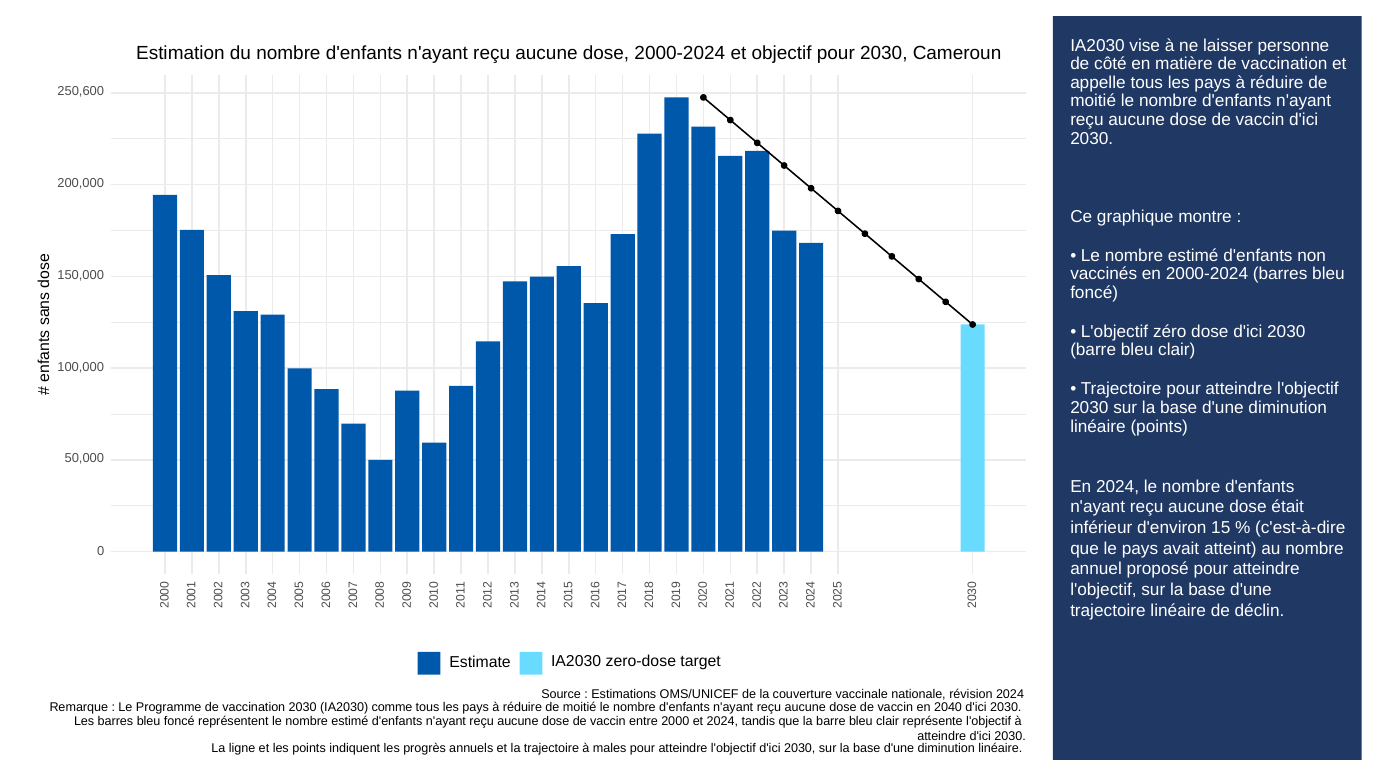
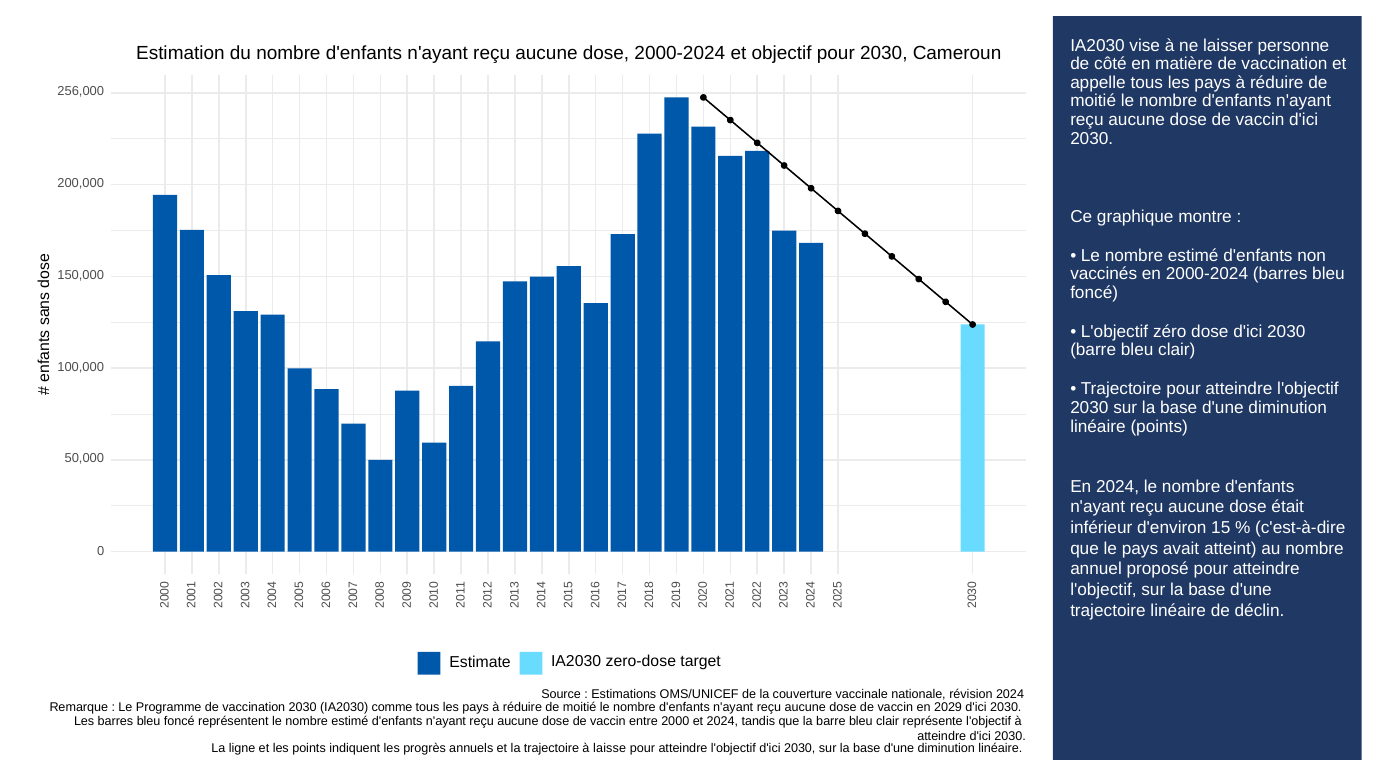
250,600: 250,600 -> 256,000
2040: 2040 -> 2029
males: males -> laisse
